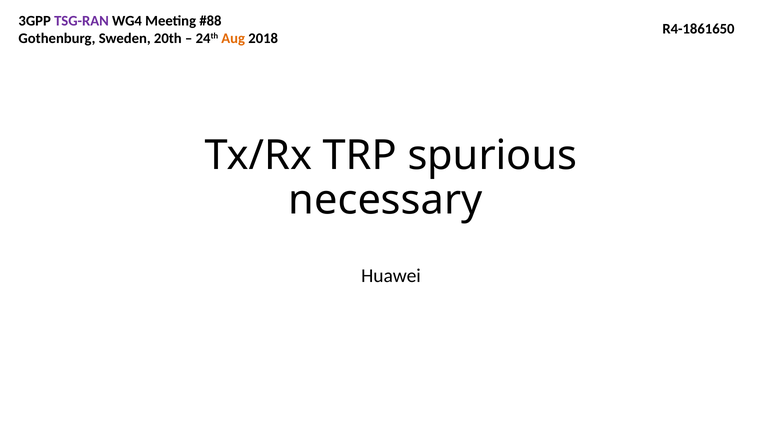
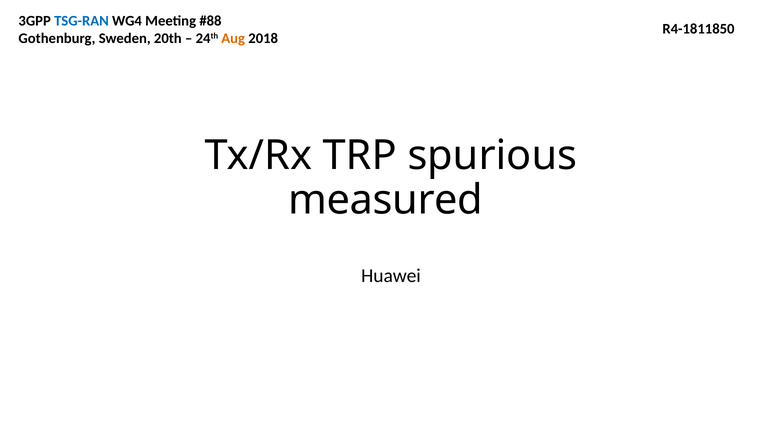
TSG-RAN colour: purple -> blue
R4-1861650: R4-1861650 -> R4-1811850
necessary: necessary -> measured
